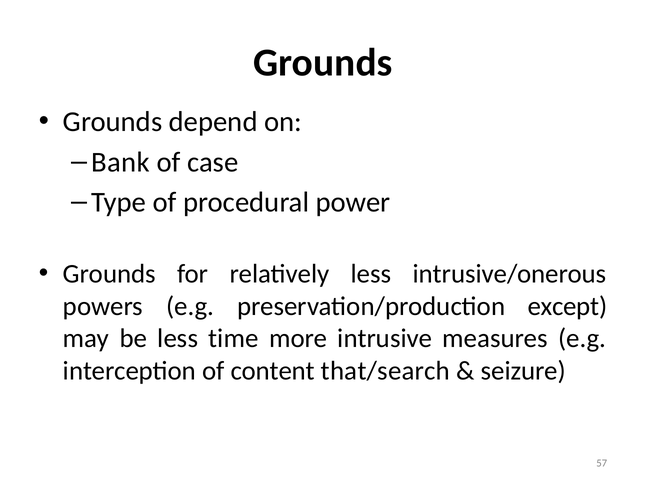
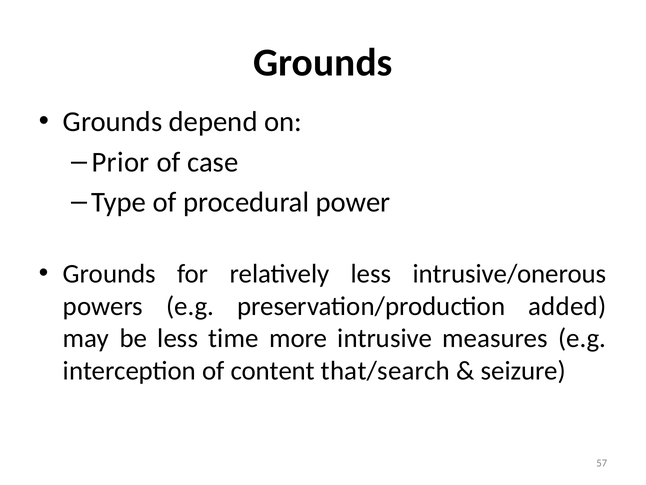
Bank: Bank -> Prior
except: except -> added
